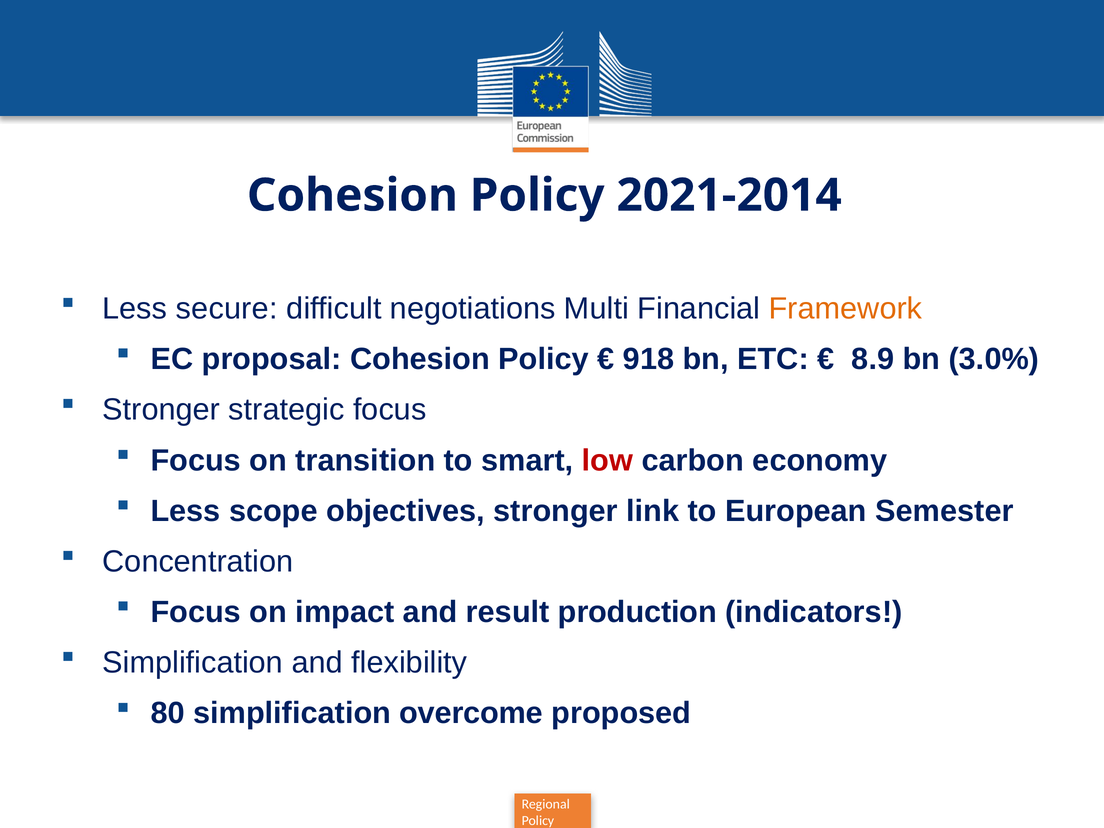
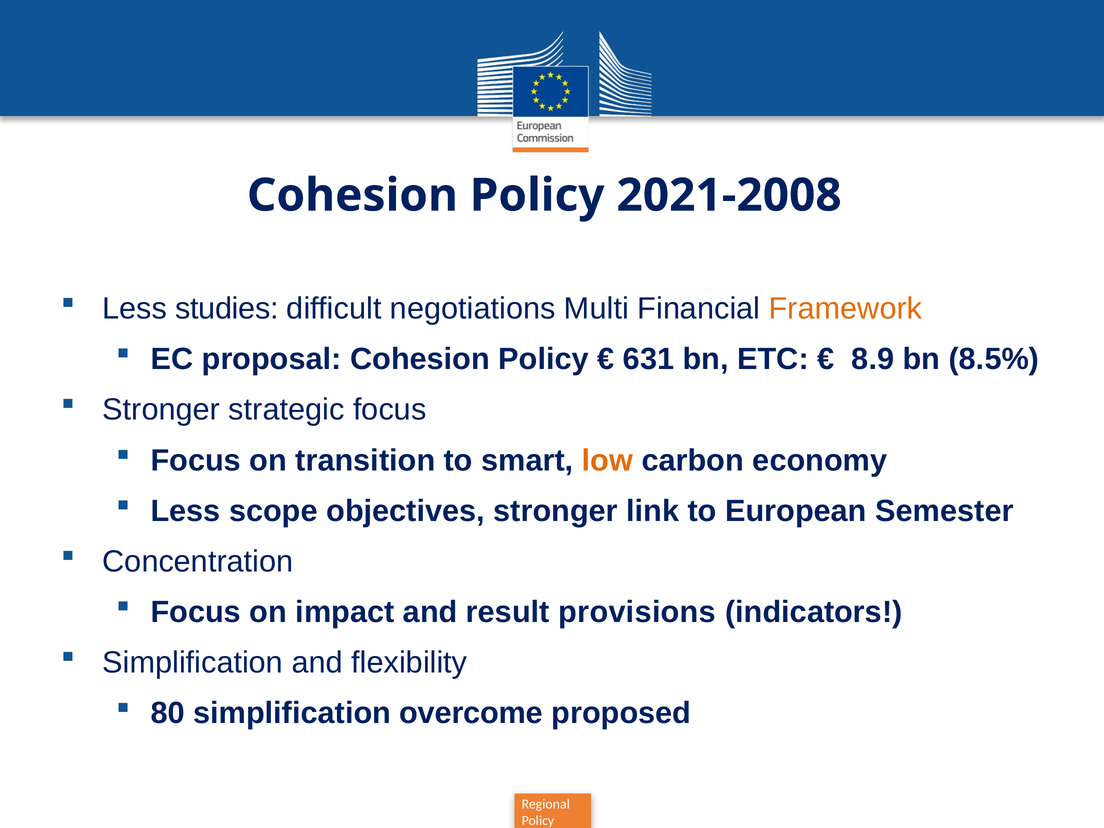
2021-2014: 2021-2014 -> 2021-2008
secure: secure -> studies
918: 918 -> 631
3.0%: 3.0% -> 8.5%
low colour: red -> orange
production: production -> provisions
